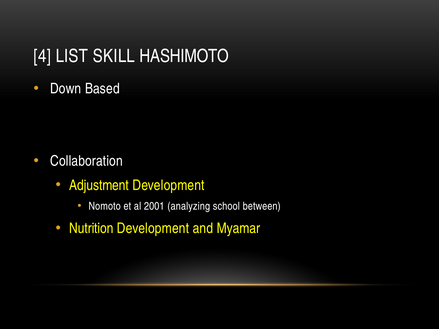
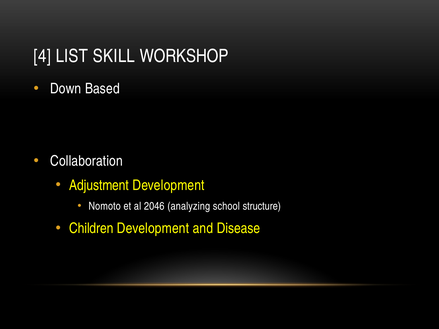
HASHIMOTO: HASHIMOTO -> WORKSHOP
2001: 2001 -> 2046
between: between -> structure
Nutrition: Nutrition -> Children
Myamar: Myamar -> Disease
